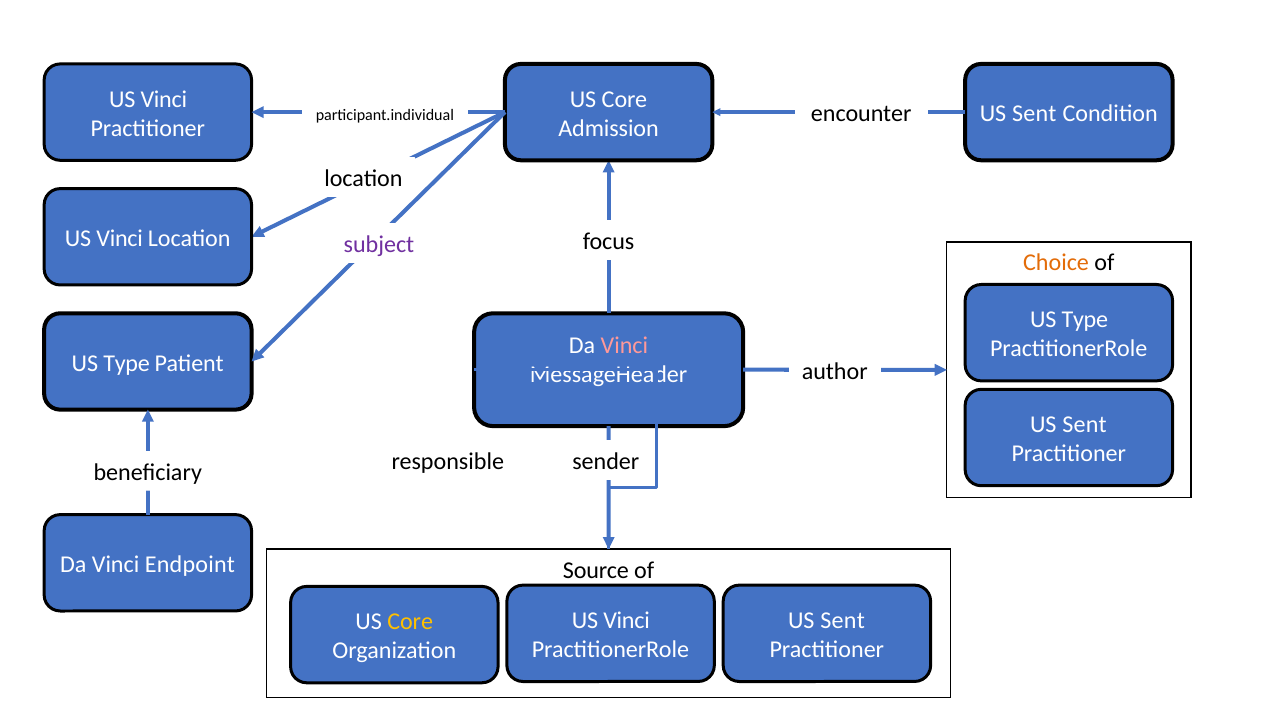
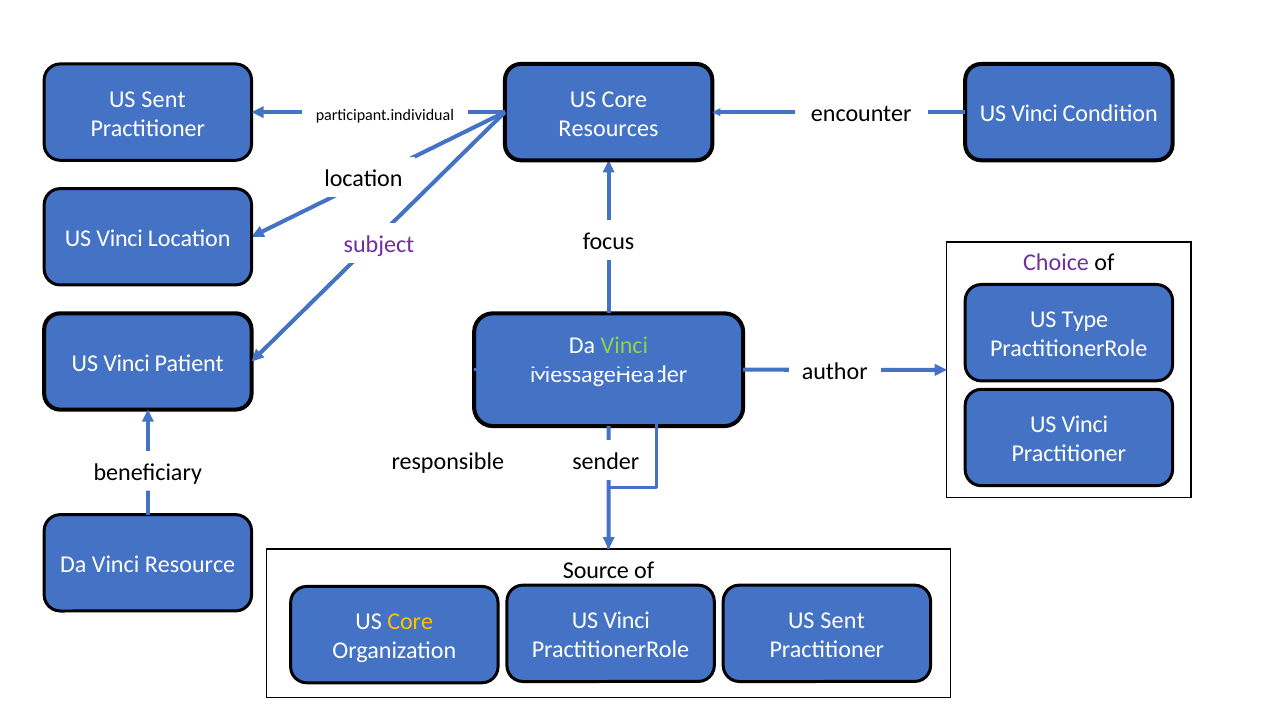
Vinci at (164, 99): Vinci -> Sent
Sent at (1034, 114): Sent -> Vinci
Admission: Admission -> Resources
Choice colour: orange -> purple
Vinci at (624, 346) colour: pink -> light green
Type at (127, 363): Type -> Vinci
Sent at (1085, 425): Sent -> Vinci
Endpoint: Endpoint -> Resource
